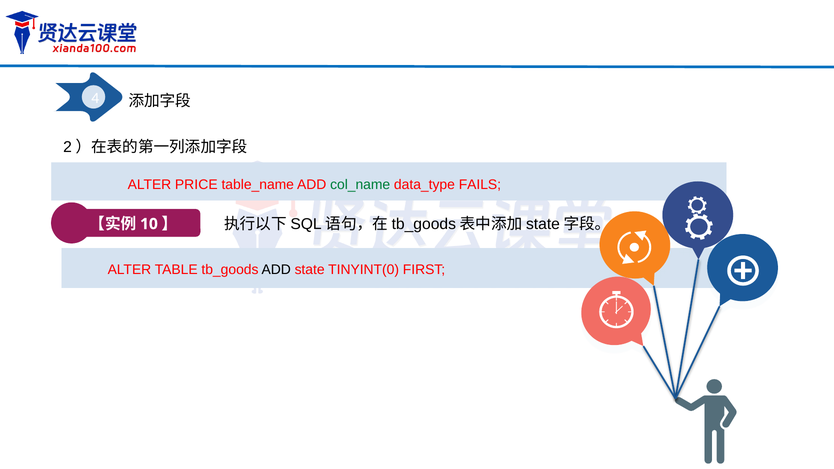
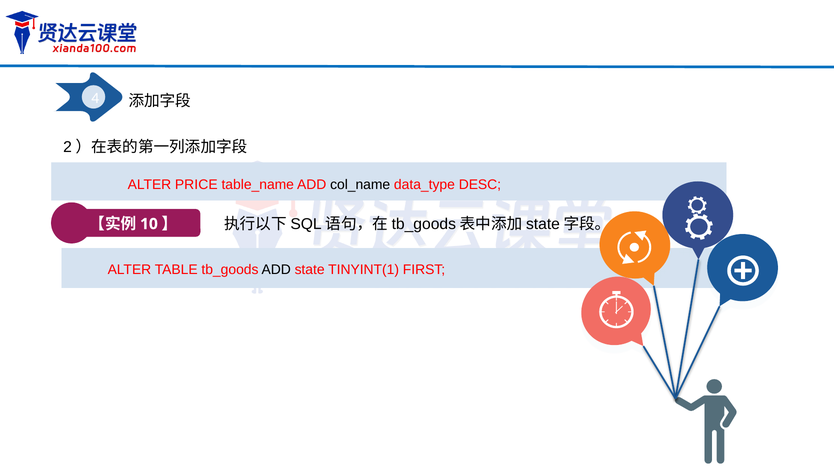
col_name colour: green -> black
FAILS: FAILS -> DESC
TINYINT(0: TINYINT(0 -> TINYINT(1
